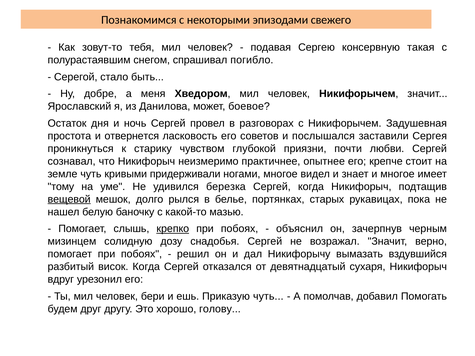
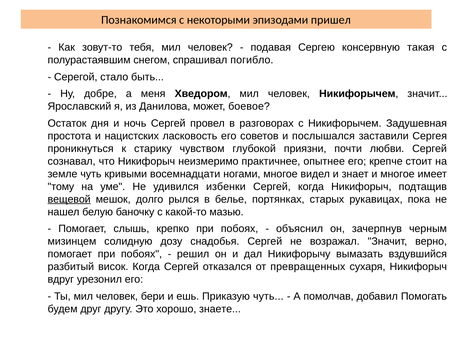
свежего: свежего -> пришел
отвернется: отвернется -> нацистских
придерживали: придерживали -> восемнадцати
березка: березка -> избенки
крепко underline: present -> none
девятнадцатый: девятнадцатый -> превращенных
голову: голову -> знаете
